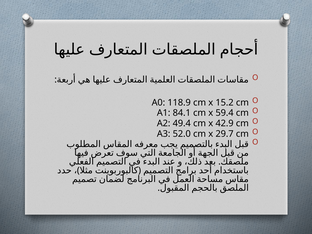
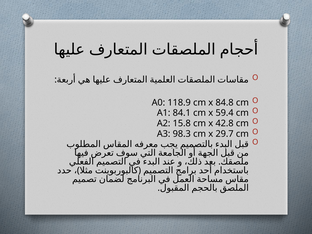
15.2: 15.2 -> 84.8
49.4: 49.4 -> 15.8
42.9: 42.9 -> 42.8
52.0: 52.0 -> 98.3
